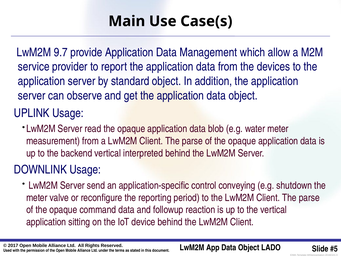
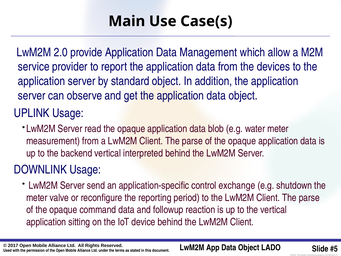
9.7: 9.7 -> 2.0
conveying: conveying -> exchange
